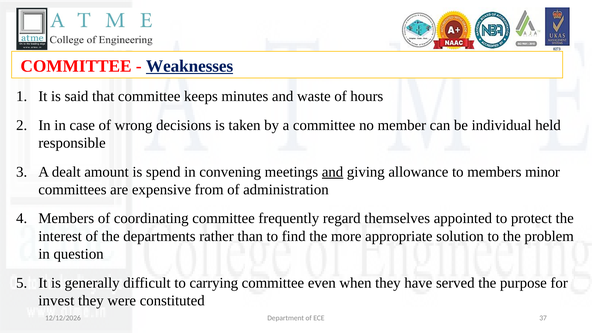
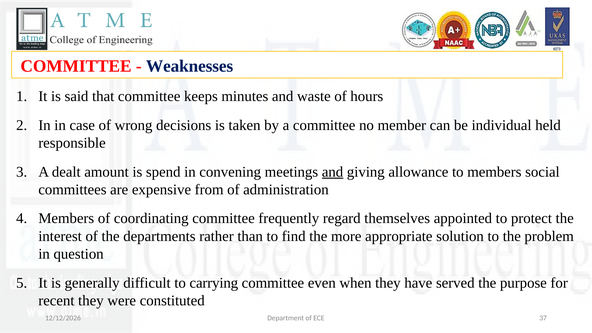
Weaknesses underline: present -> none
minor: minor -> social
invest: invest -> recent
